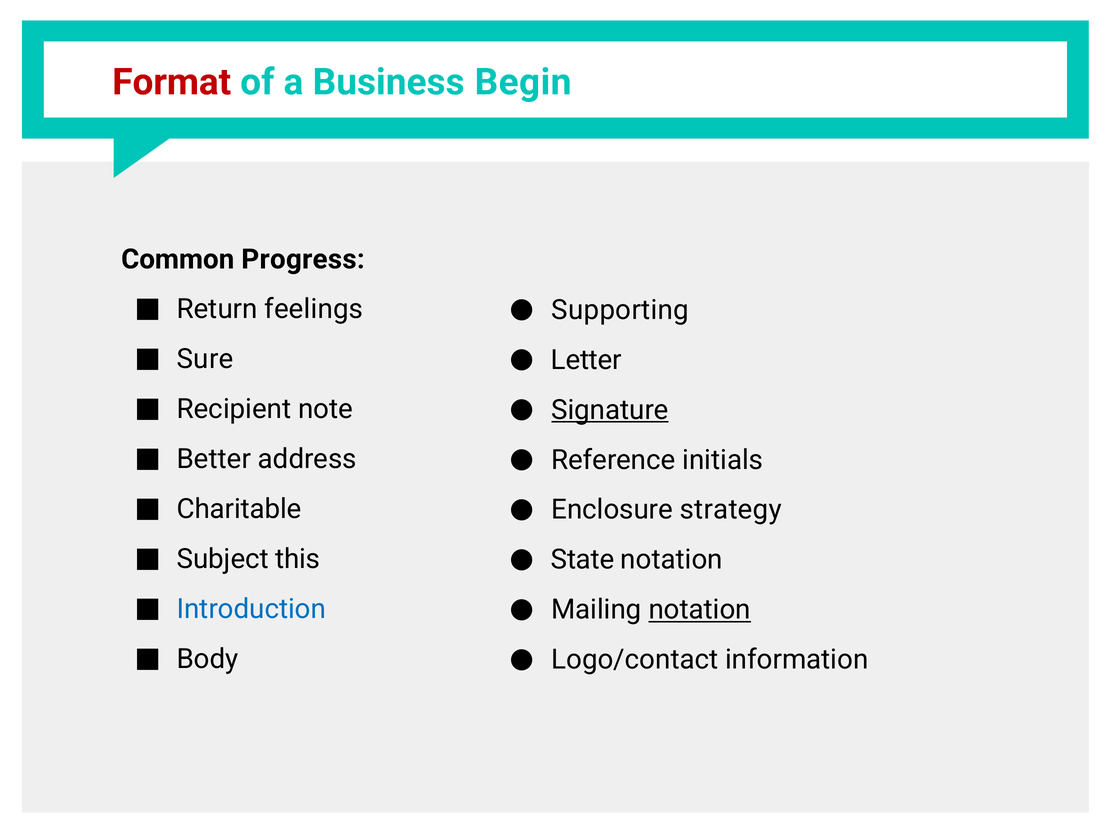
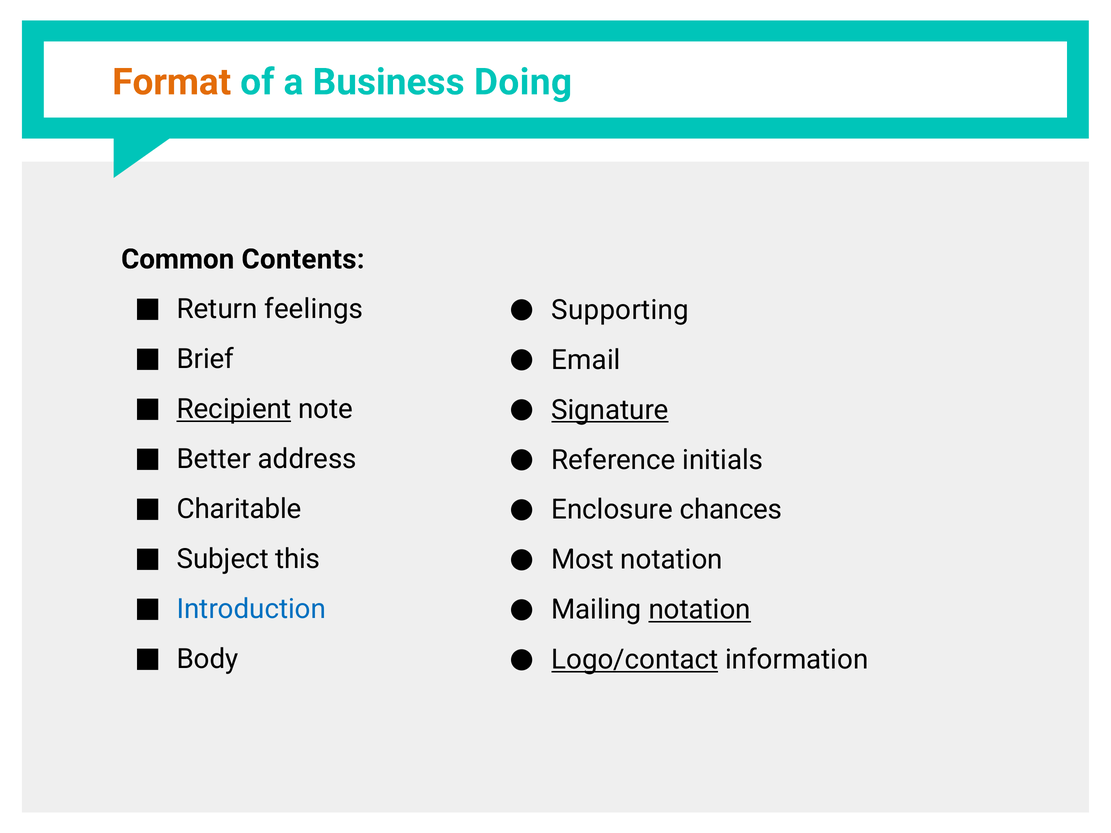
Format colour: red -> orange
Begin: Begin -> Doing
Progress: Progress -> Contents
Sure: Sure -> Brief
Letter: Letter -> Email
Recipient underline: none -> present
strategy: strategy -> chances
State: State -> Most
Logo/contact underline: none -> present
